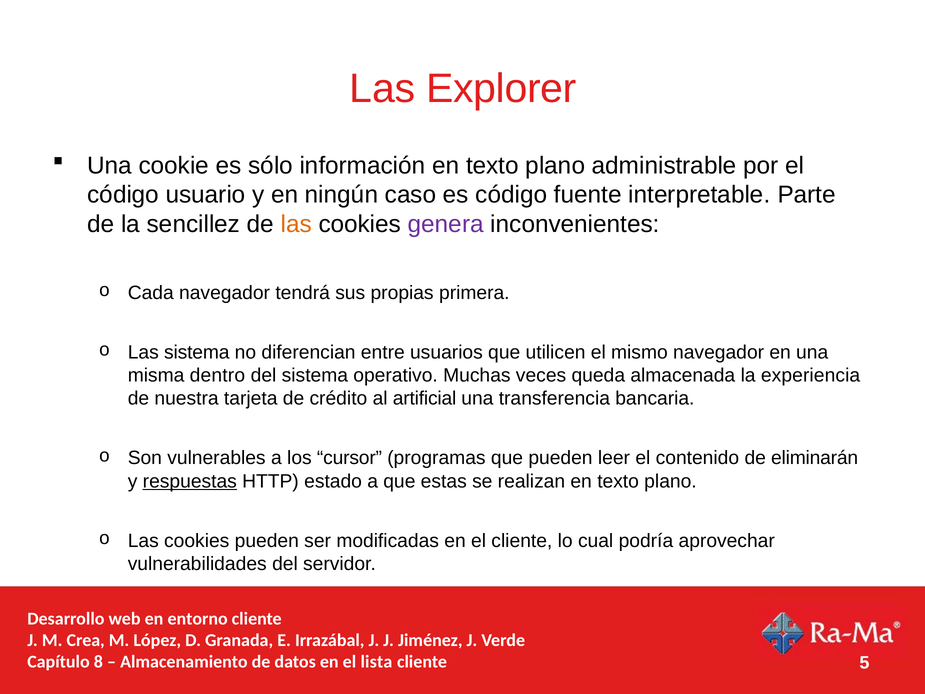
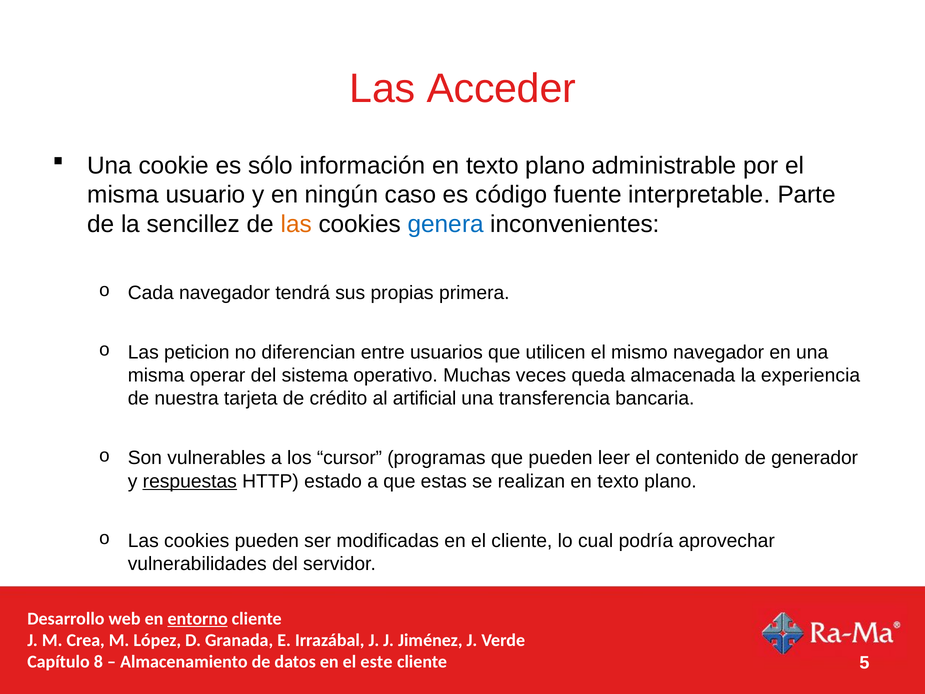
Explorer: Explorer -> Acceder
código at (123, 195): código -> misma
genera colour: purple -> blue
Las sistema: sistema -> peticion
dentro: dentro -> operar
eliminarán: eliminarán -> generador
entorno underline: none -> present
lista: lista -> este
